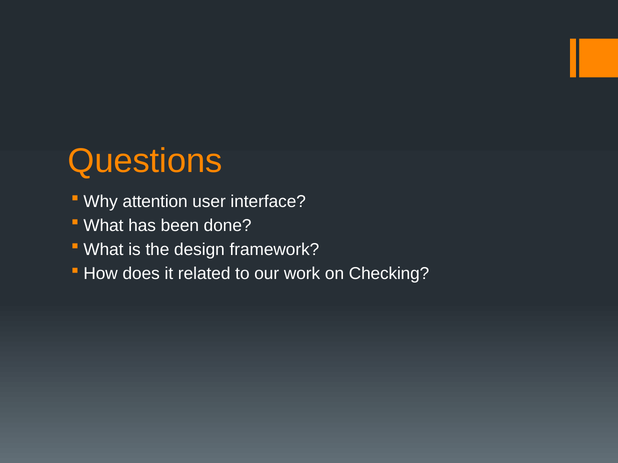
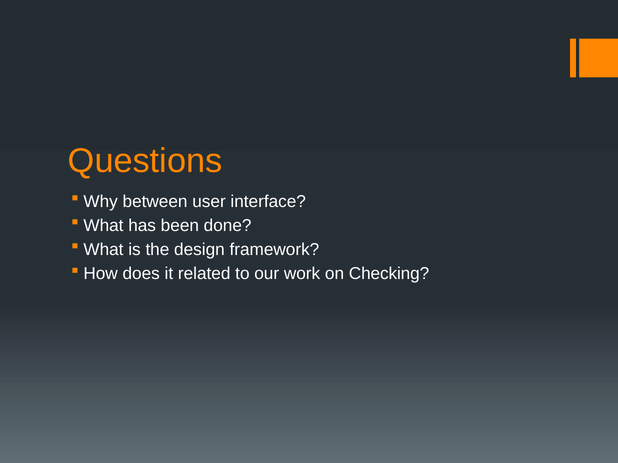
attention: attention -> between
